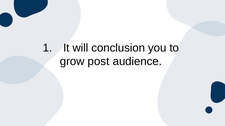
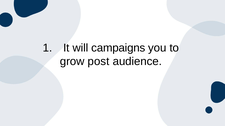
conclusion: conclusion -> campaigns
